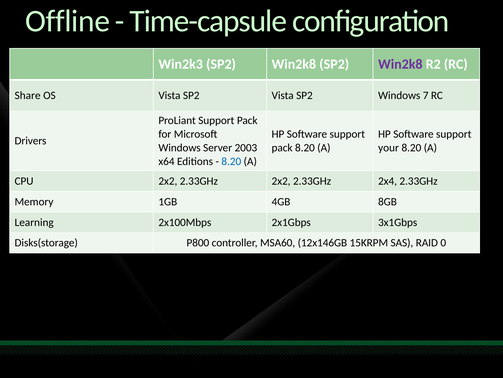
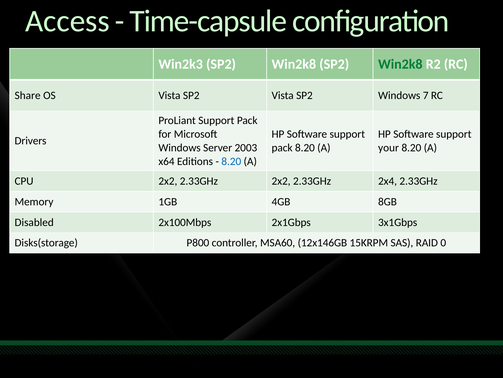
Offline: Offline -> Access
Win2k8 at (400, 64) colour: purple -> green
Learning: Learning -> Disabled
